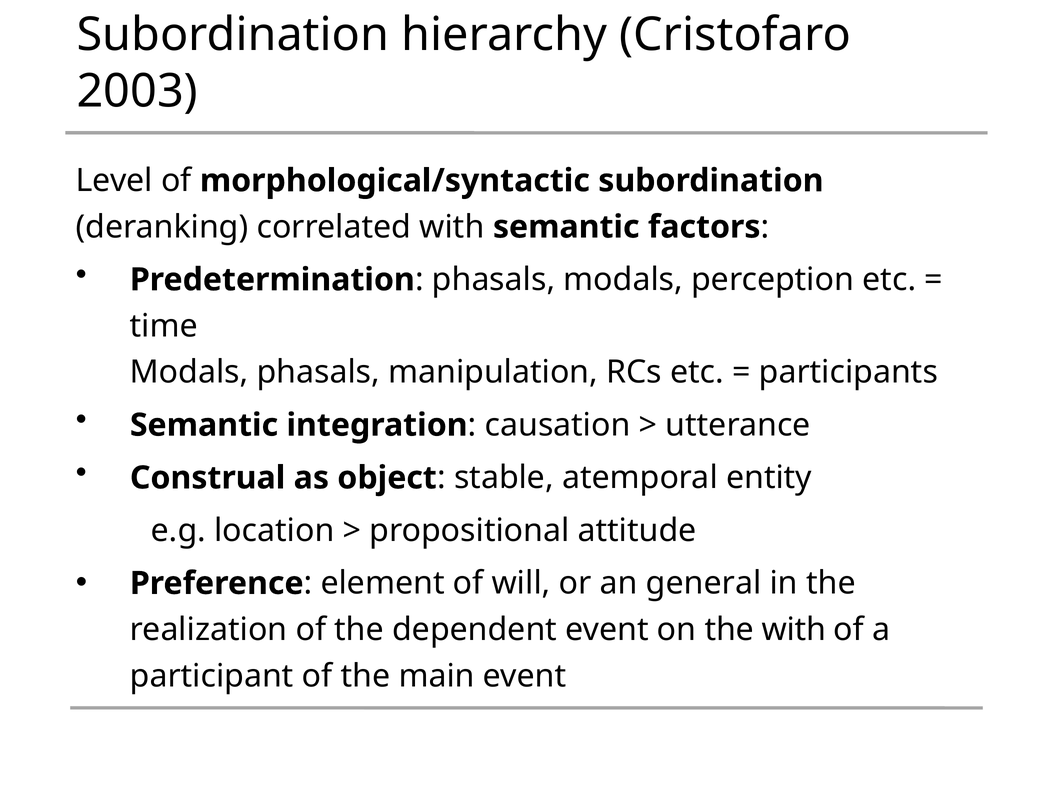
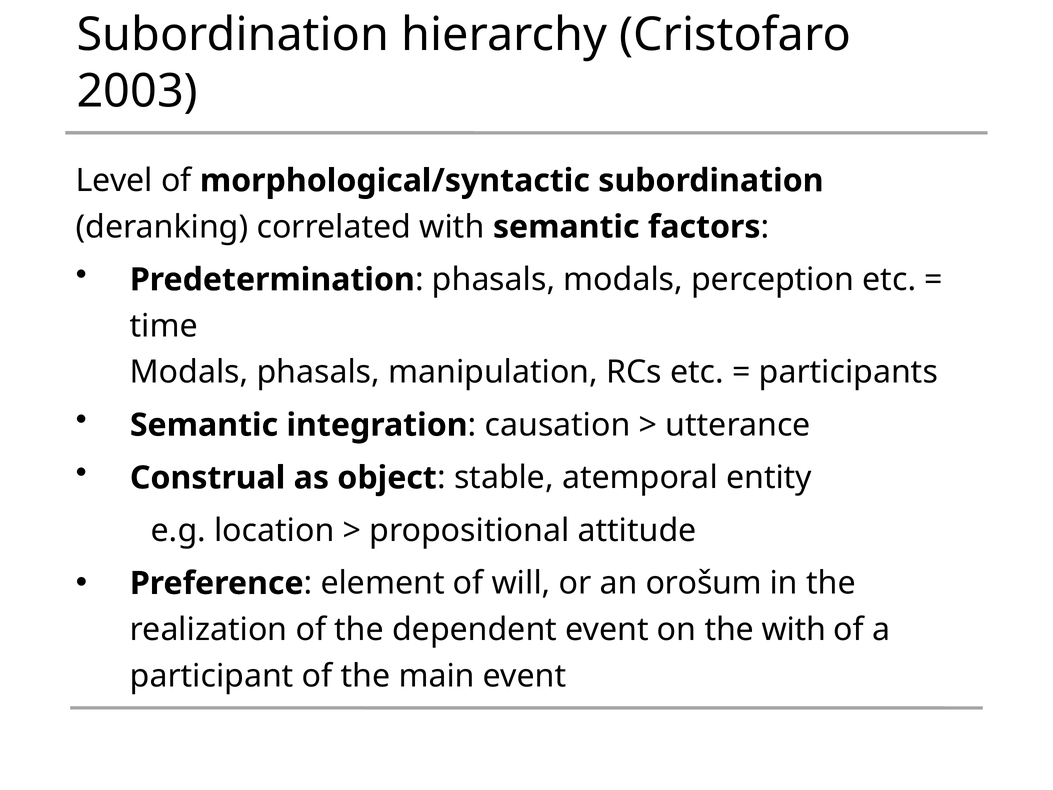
general: general -> orošum
